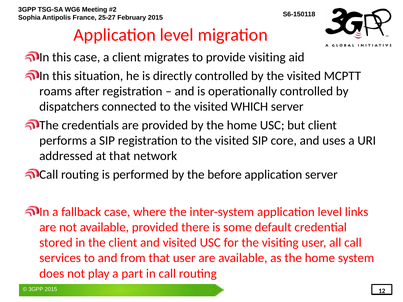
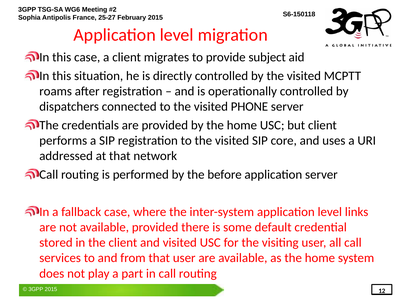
provide visiting: visiting -> subject
WHICH: WHICH -> PHONE
